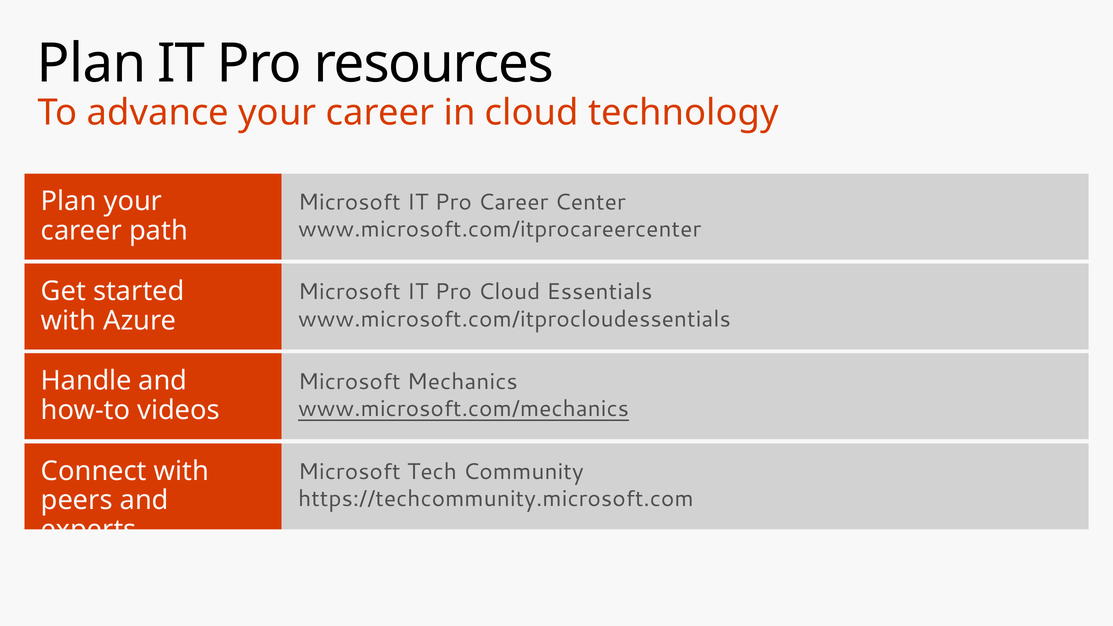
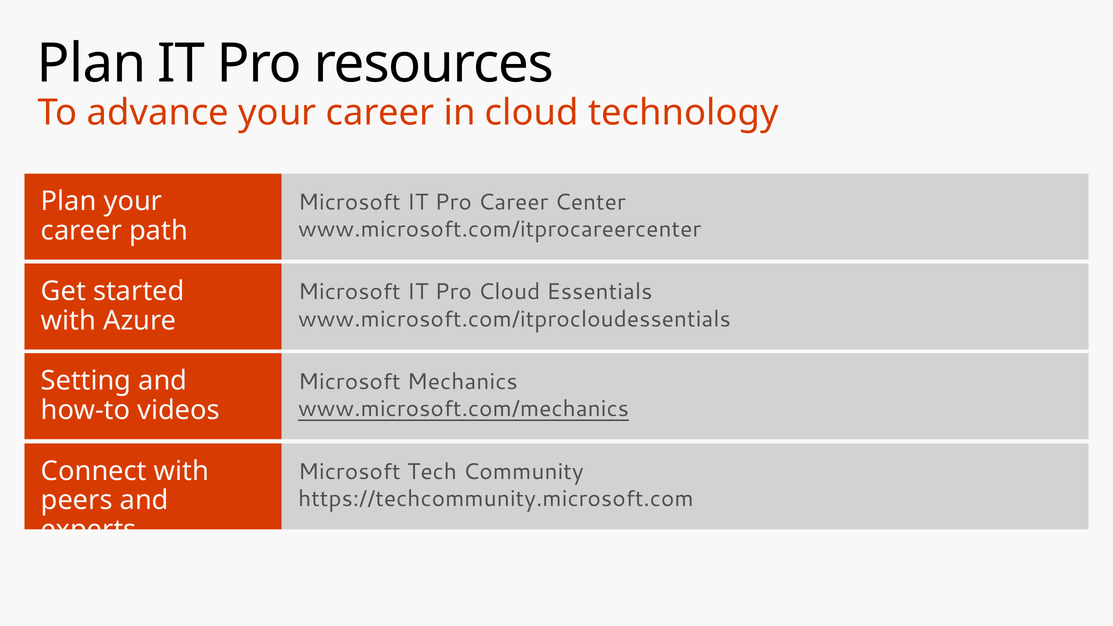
Handle: Handle -> Setting
